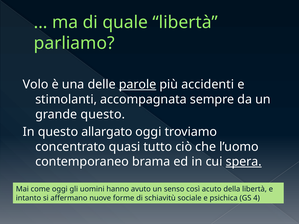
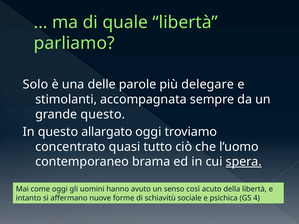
Volo: Volo -> Solo
parole underline: present -> none
accidenti: accidenti -> delegare
